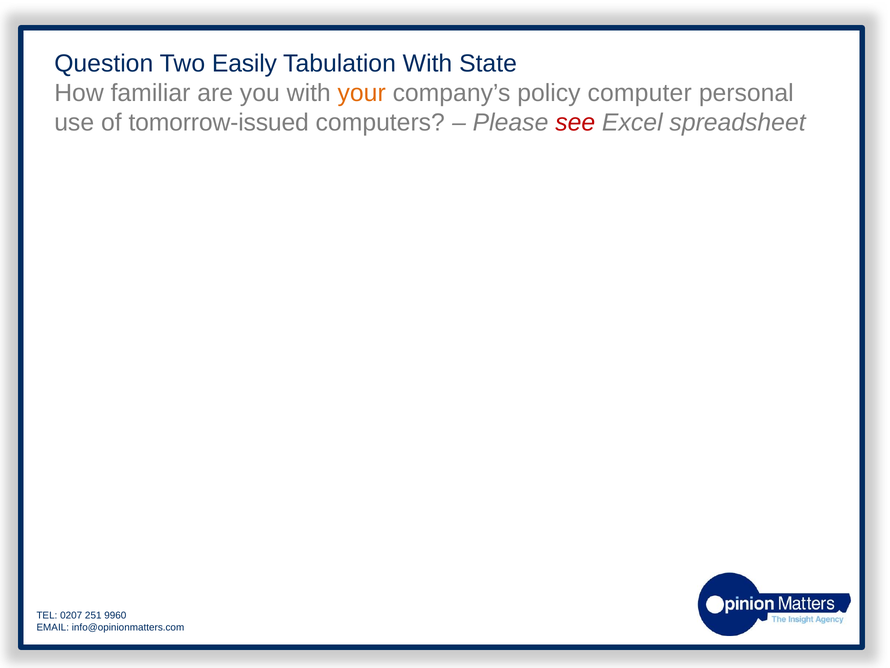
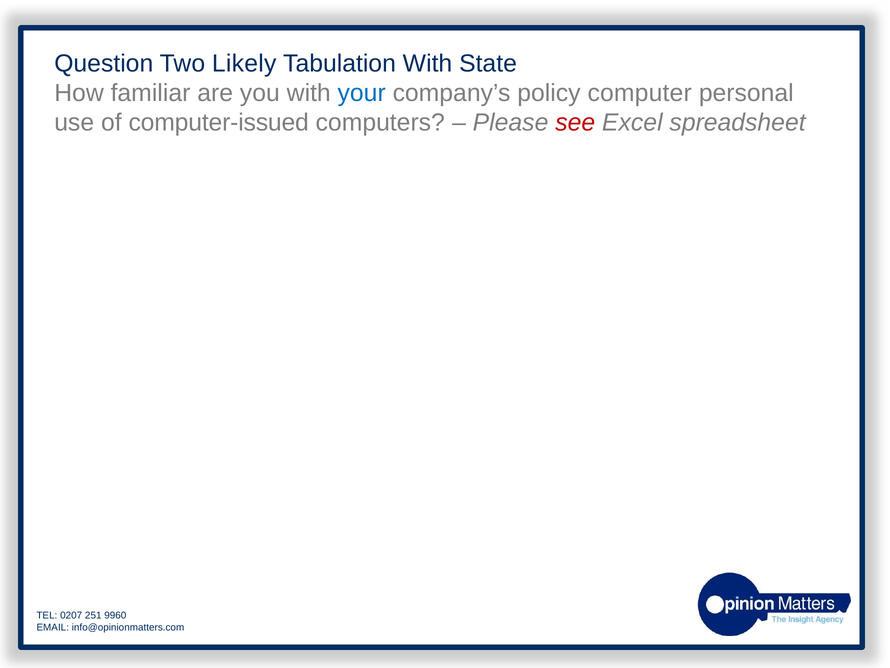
Easily: Easily -> Likely
your colour: orange -> blue
tomorrow-issued: tomorrow-issued -> computer-issued
